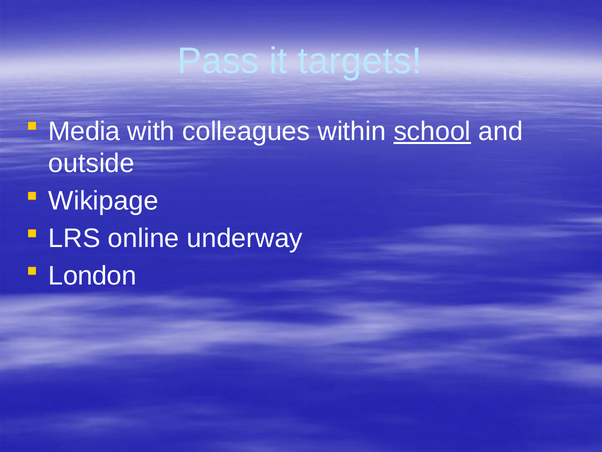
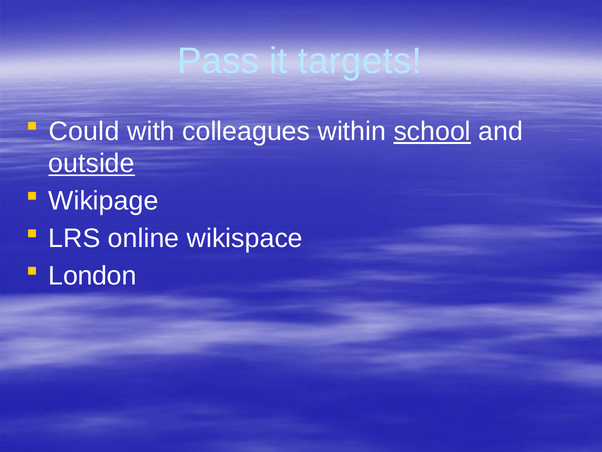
Media: Media -> Could
outside underline: none -> present
underway: underway -> wikispace
